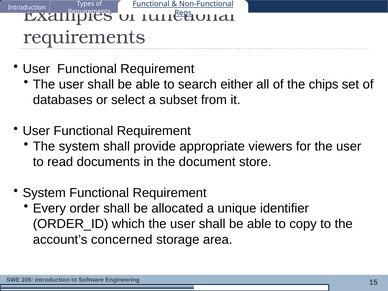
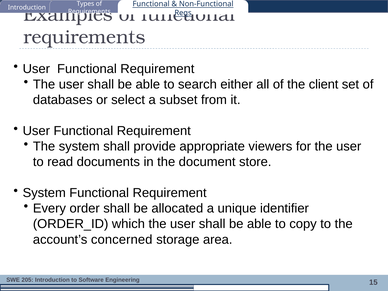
chips: chips -> client
